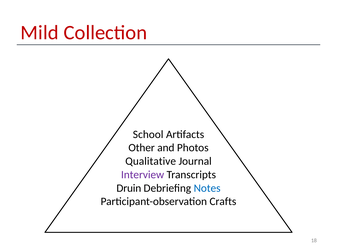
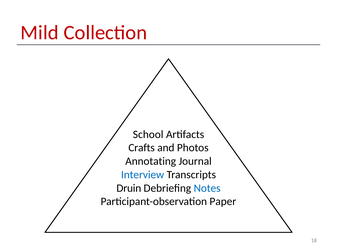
Other: Other -> Crafts
Qualitative: Qualitative -> Annotating
Interview colour: purple -> blue
Crafts: Crafts -> Paper
